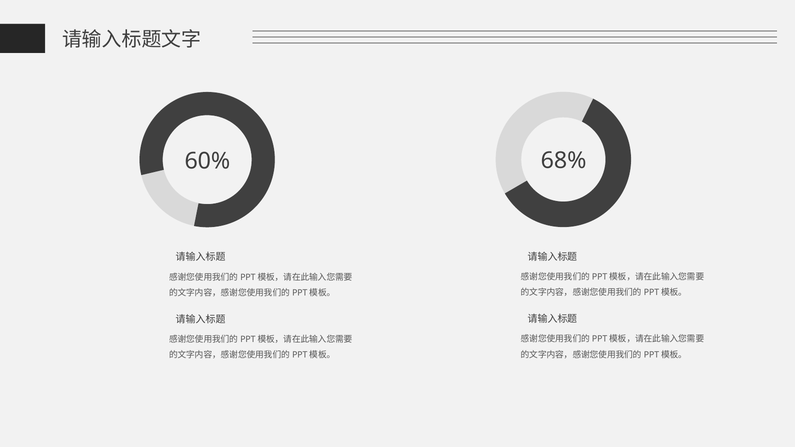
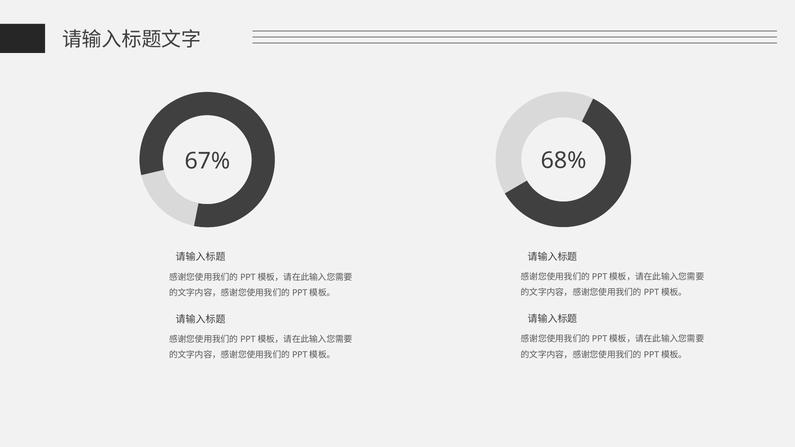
60%: 60% -> 67%
